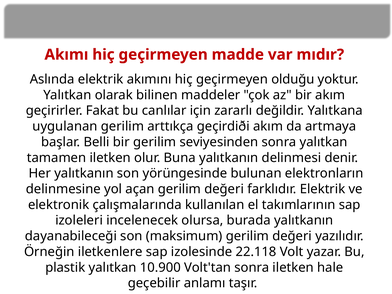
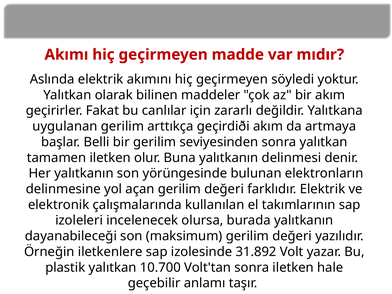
olduğu: olduğu -> söyledi
22.118: 22.118 -> 31.892
10.900: 10.900 -> 10.700
